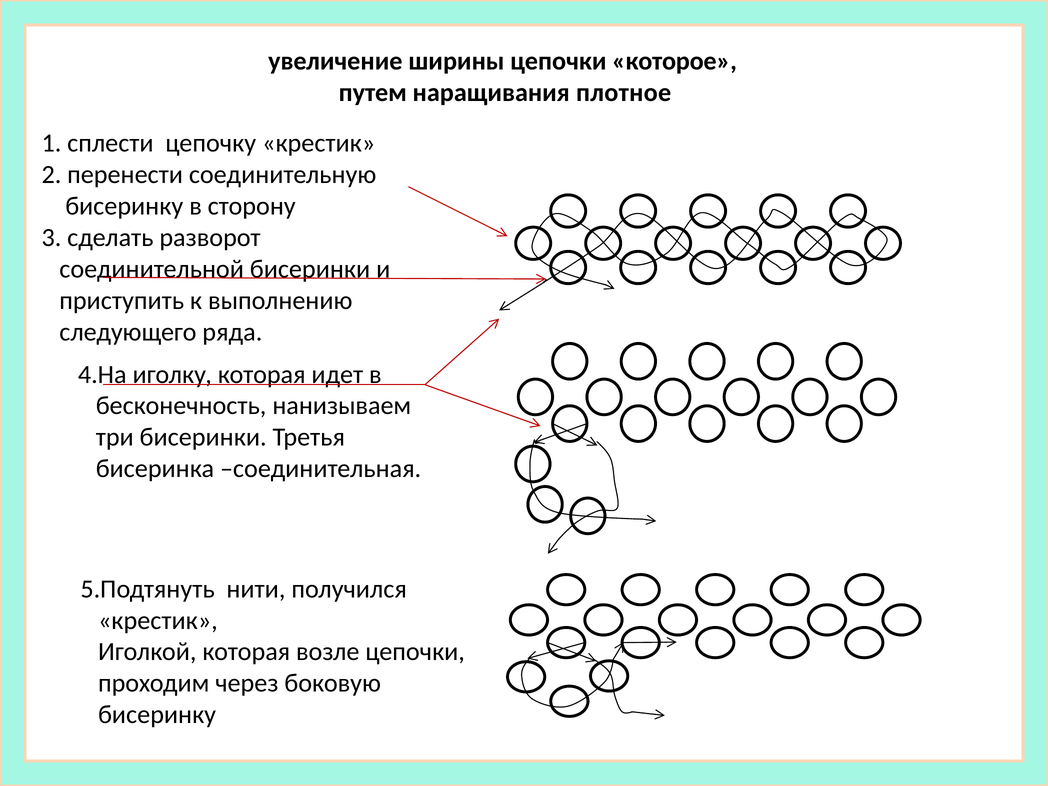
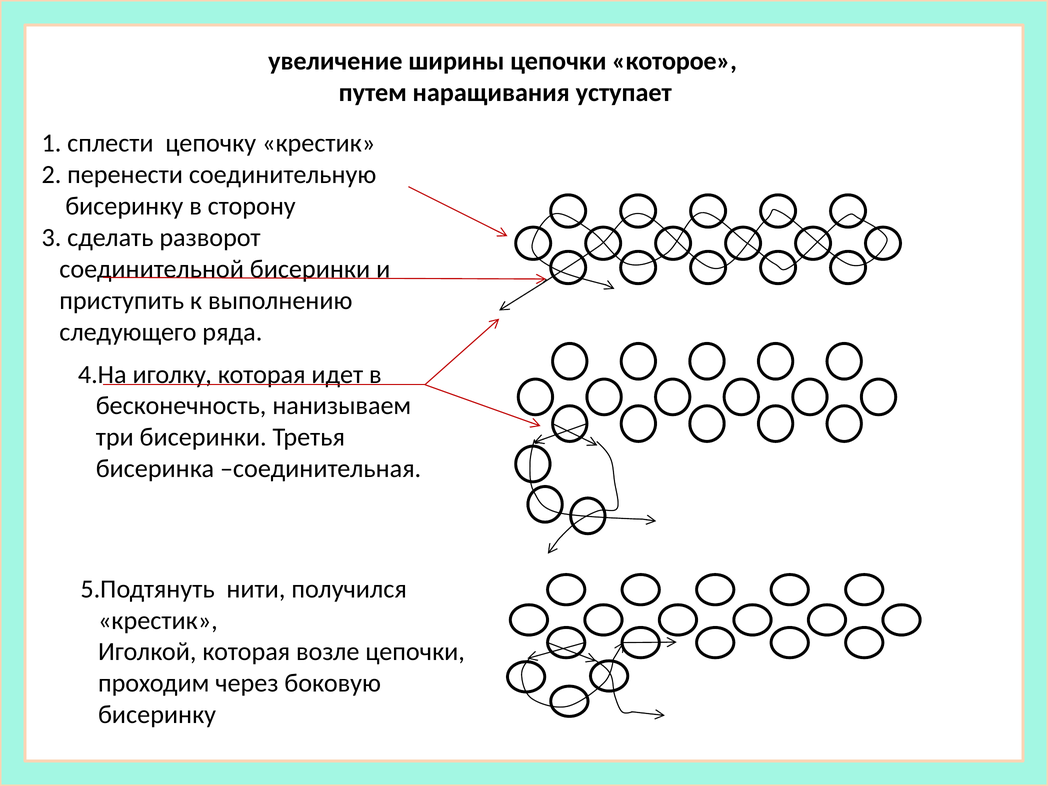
плотное: плотное -> уступает
